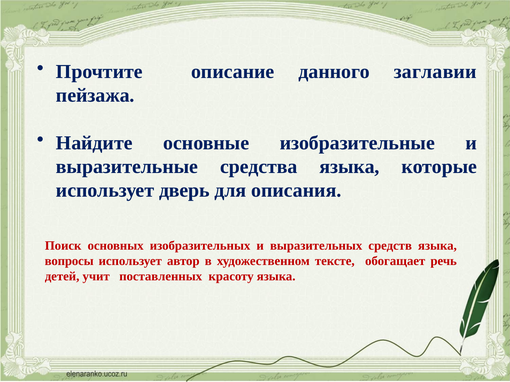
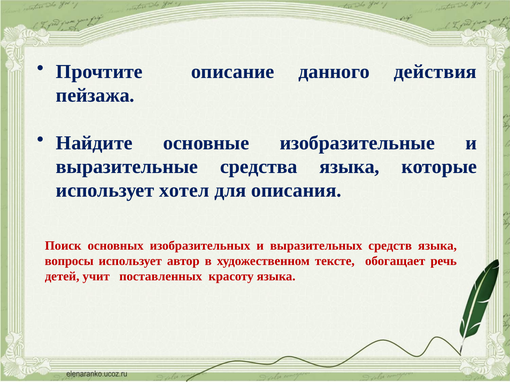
заглавии: заглавии -> действия
дверь: дверь -> хотел
